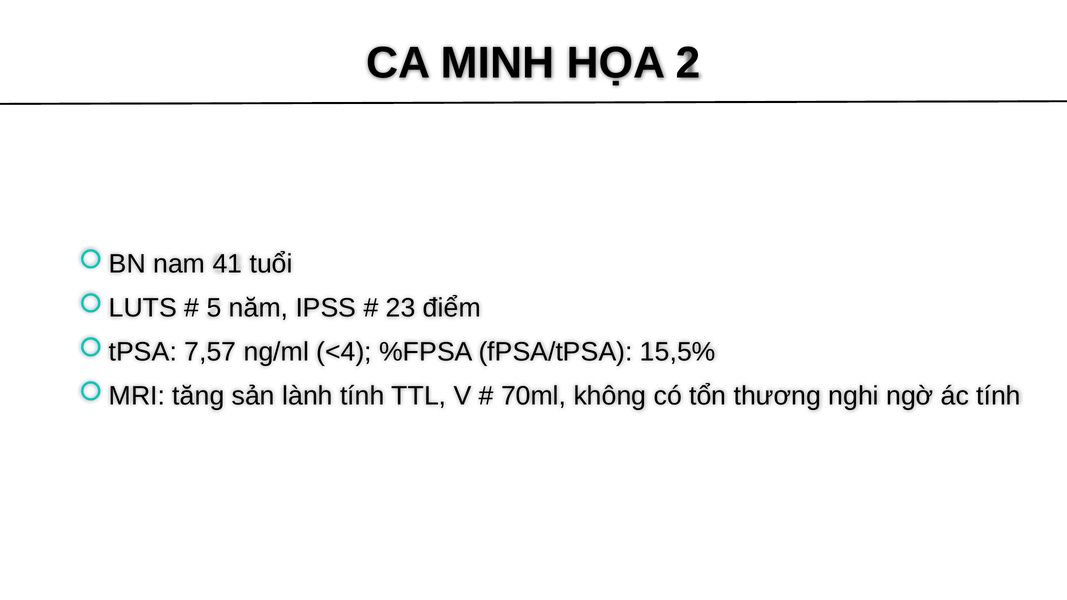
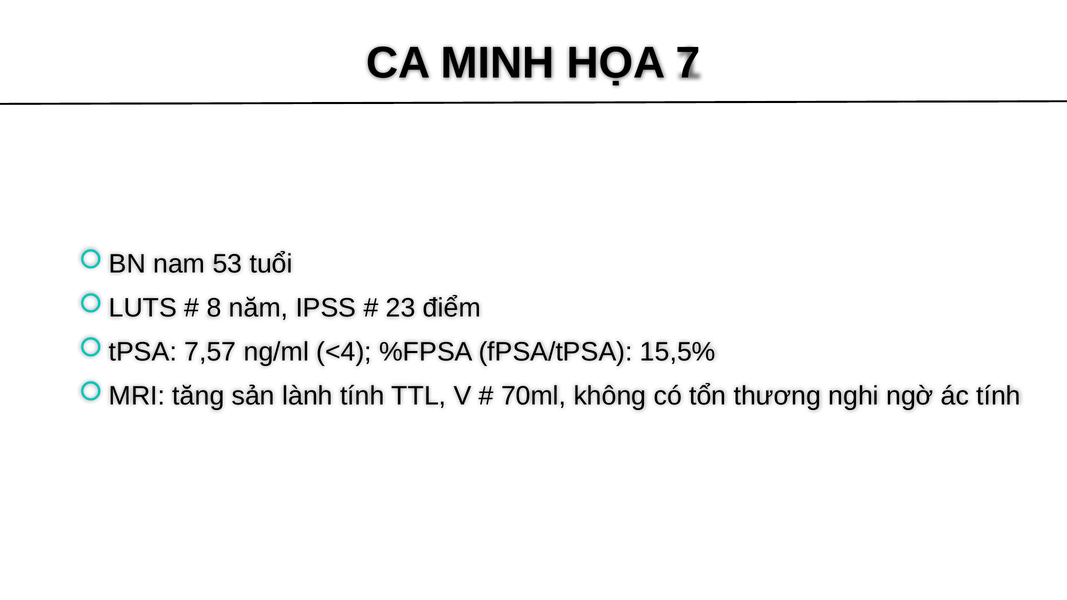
2: 2 -> 7
41: 41 -> 53
5: 5 -> 8
